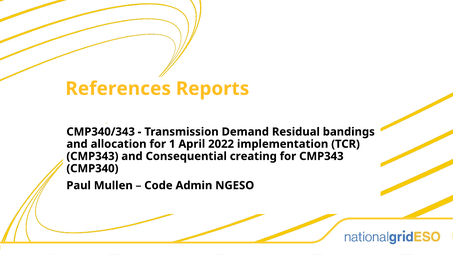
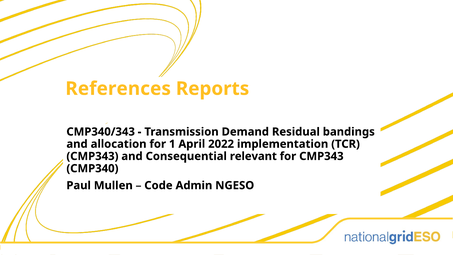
creating: creating -> relevant
